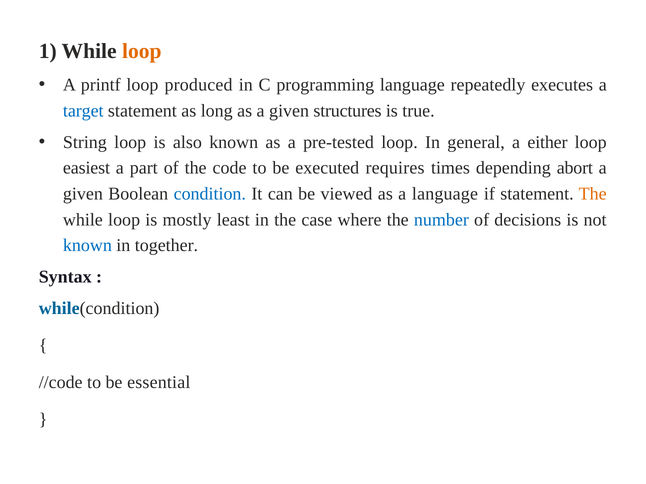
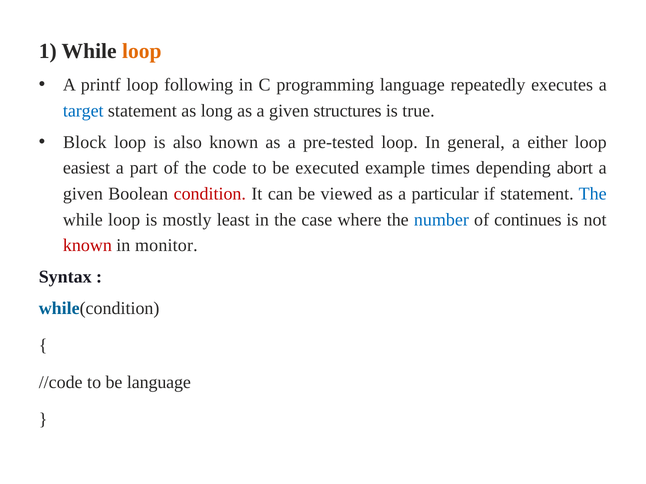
produced: produced -> following
String: String -> Block
requires: requires -> example
condition colour: blue -> red
a language: language -> particular
The at (593, 194) colour: orange -> blue
decisions: decisions -> continues
known at (87, 246) colour: blue -> red
together: together -> monitor
be essential: essential -> language
